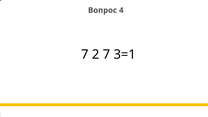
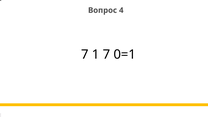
2: 2 -> 1
3=1: 3=1 -> 0=1
